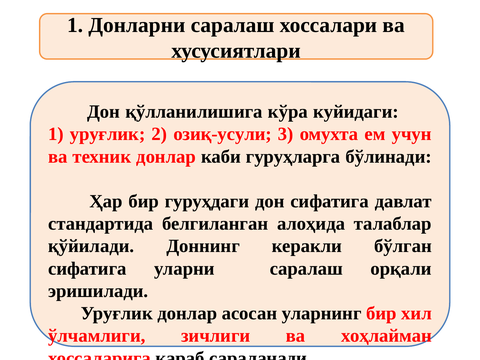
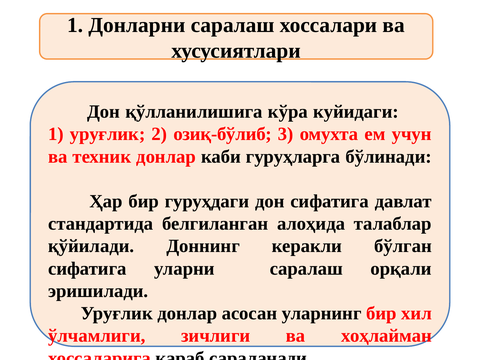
озиқ-усули: озиқ-усули -> озиқ-бўлиб
